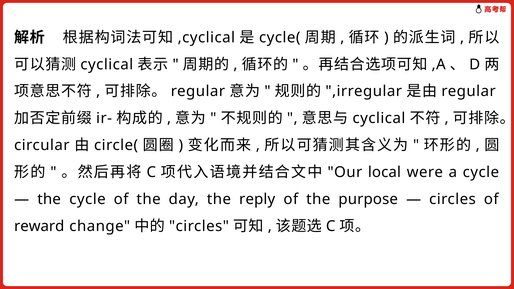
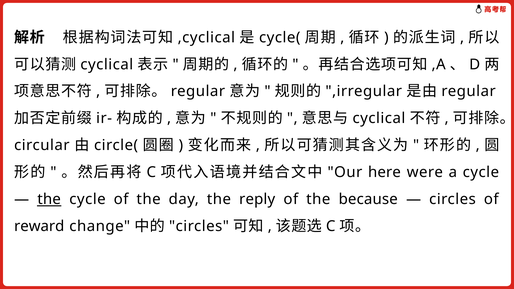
local: local -> here
the at (49, 199) underline: none -> present
purpose: purpose -> because
